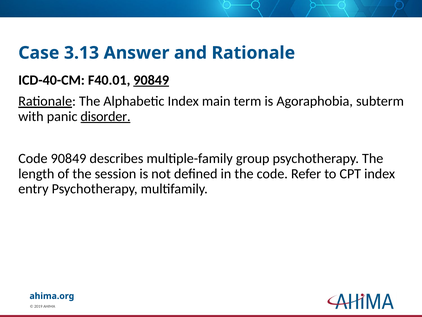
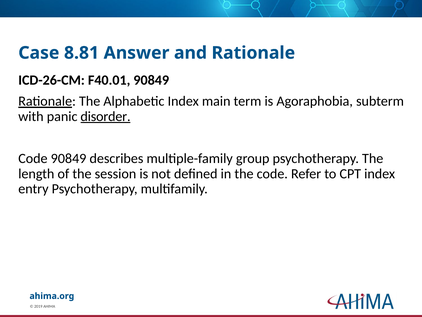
3.13: 3.13 -> 8.81
ICD-40-CM: ICD-40-CM -> ICD-26-CM
90849 at (151, 80) underline: present -> none
